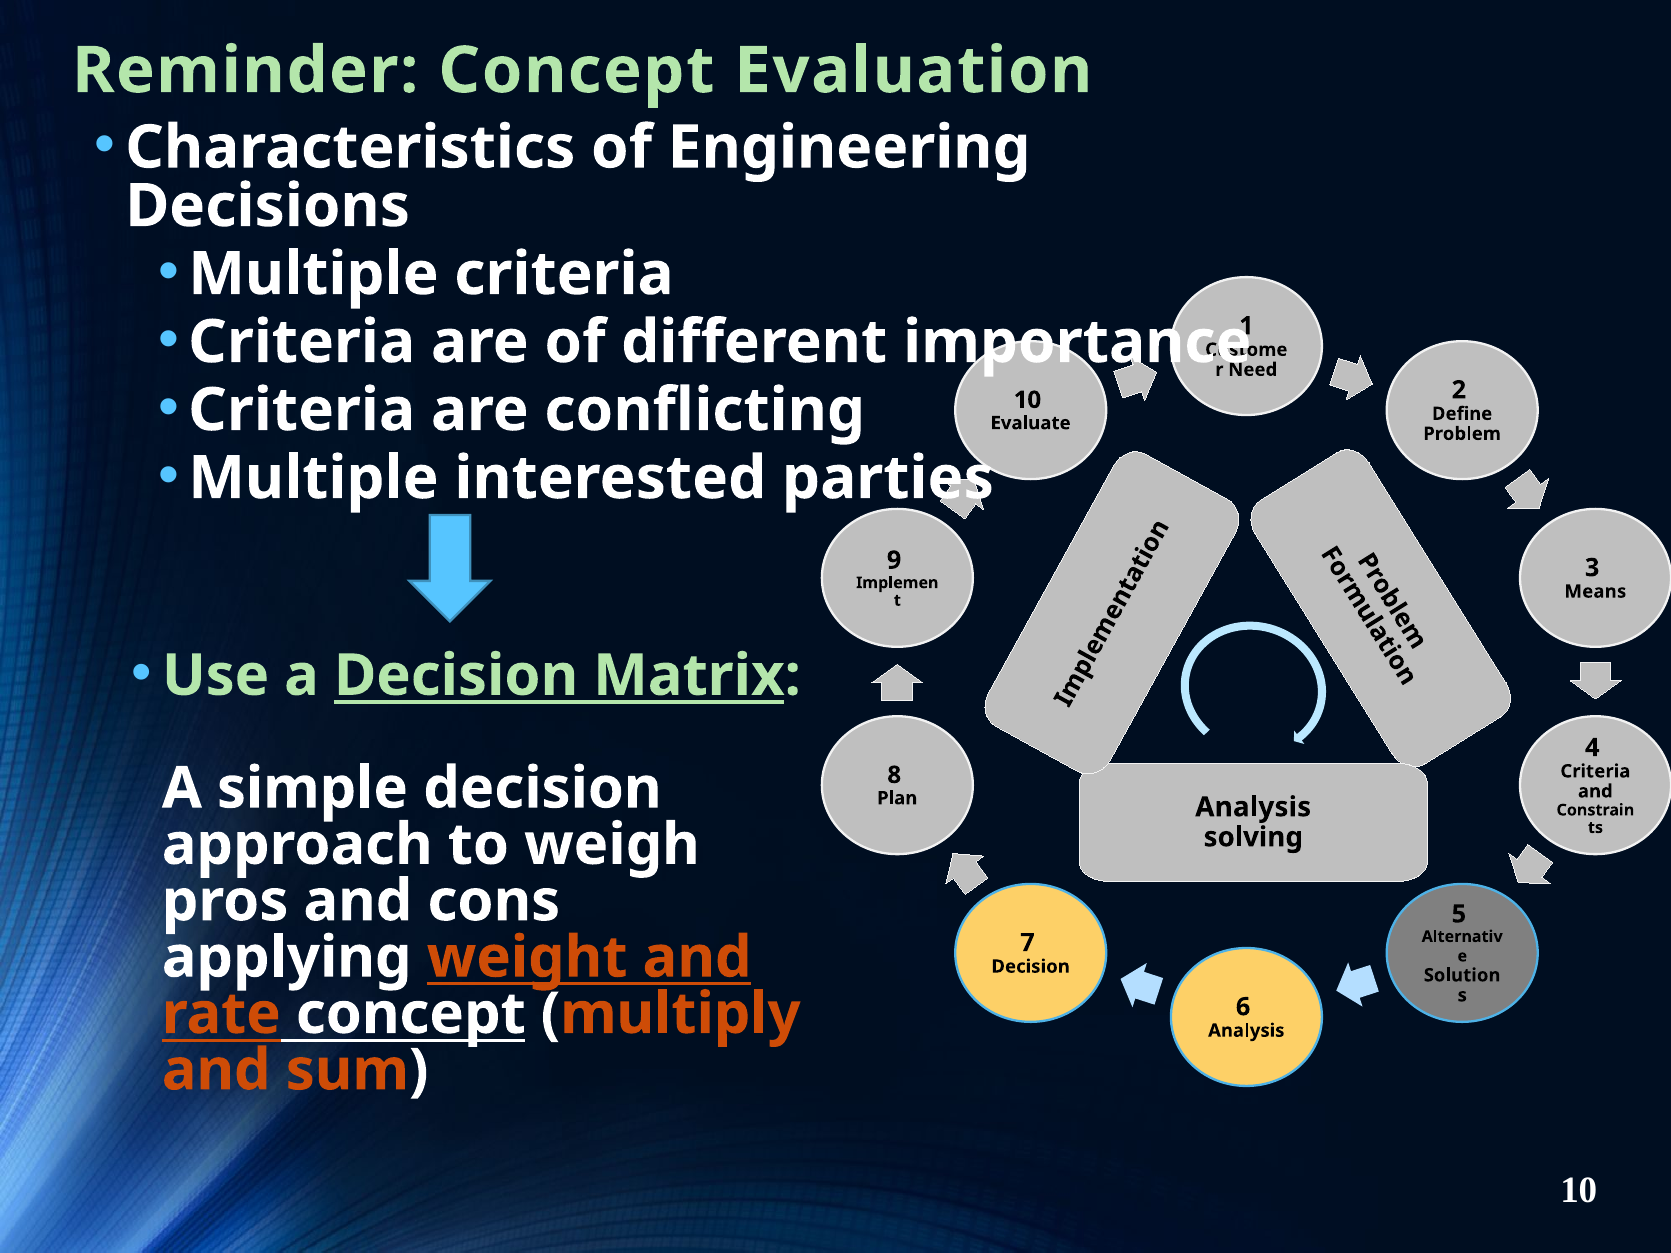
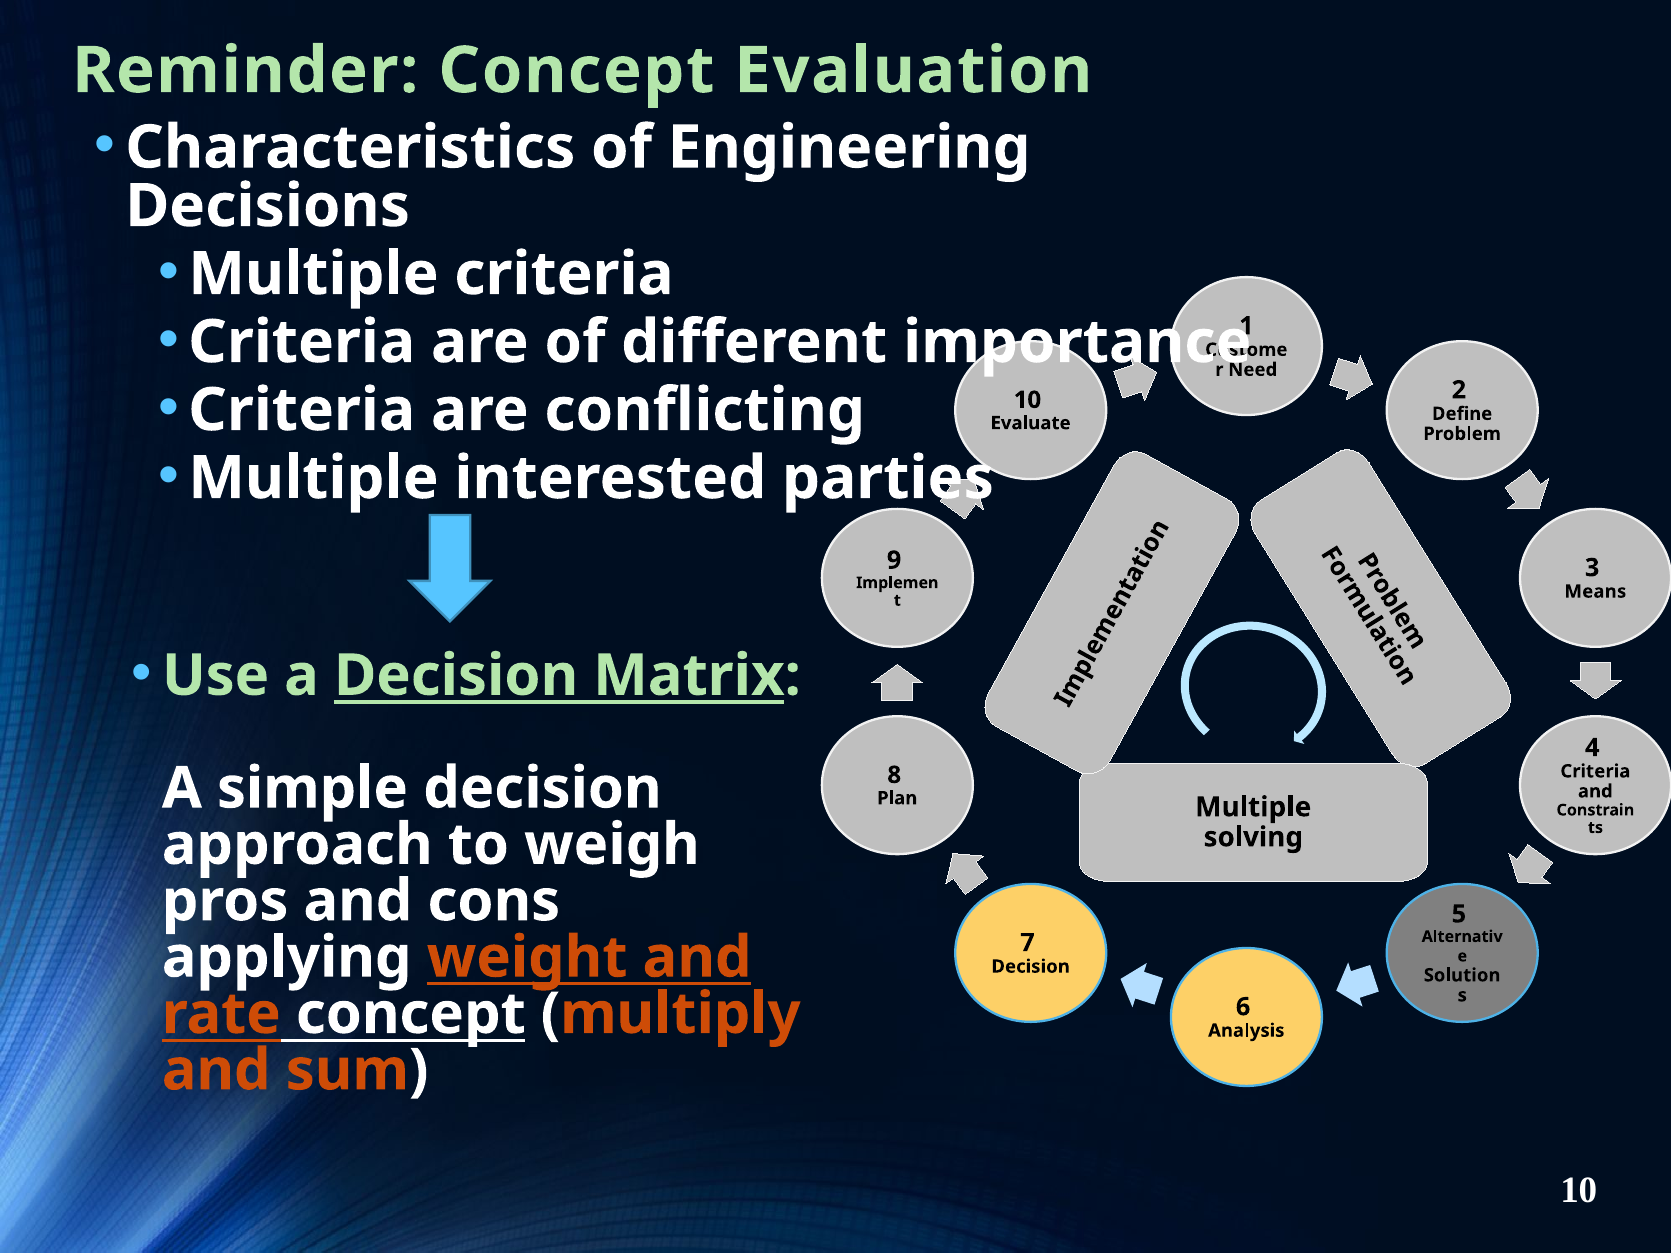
Analysis at (1253, 807): Analysis -> Multiple
